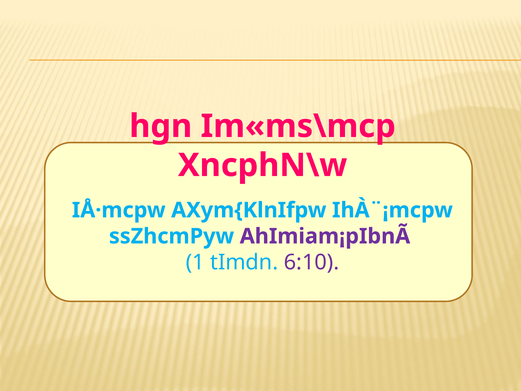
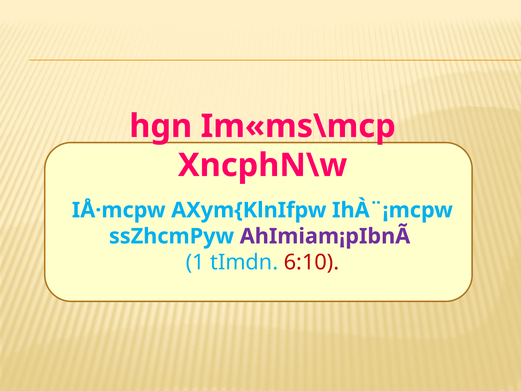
6:10 colour: purple -> red
